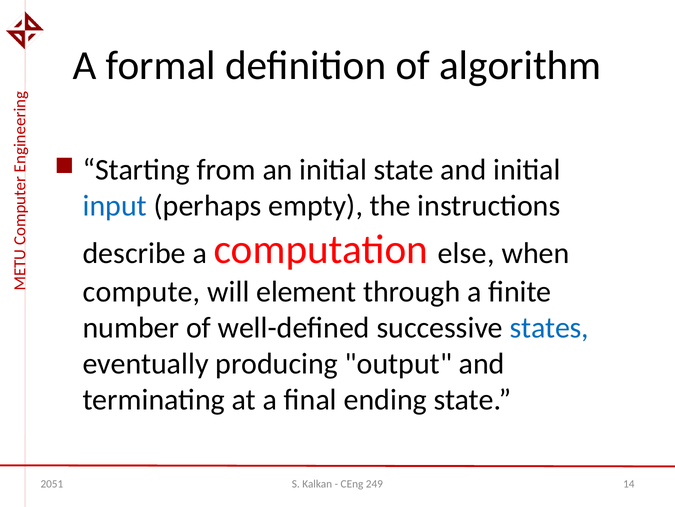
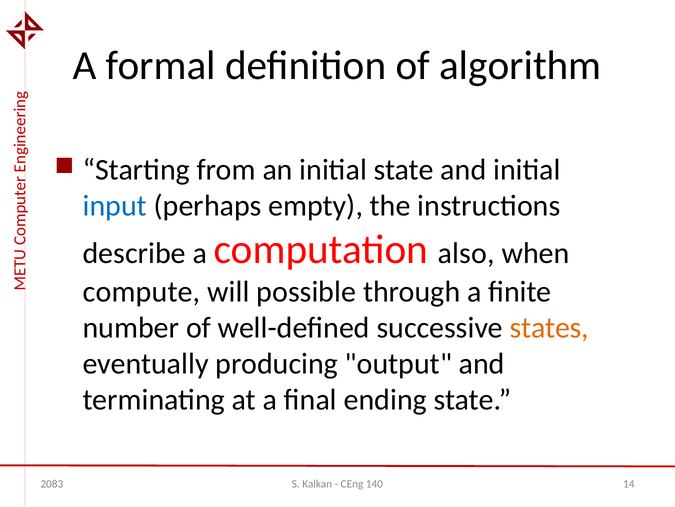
else: else -> also
element: element -> possible
states colour: blue -> orange
2051: 2051 -> 2083
249: 249 -> 140
